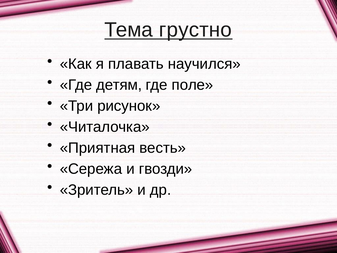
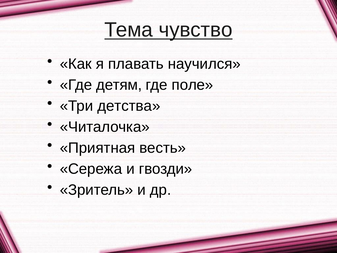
грустно: грустно -> чувство
рисунок: рисунок -> детства
